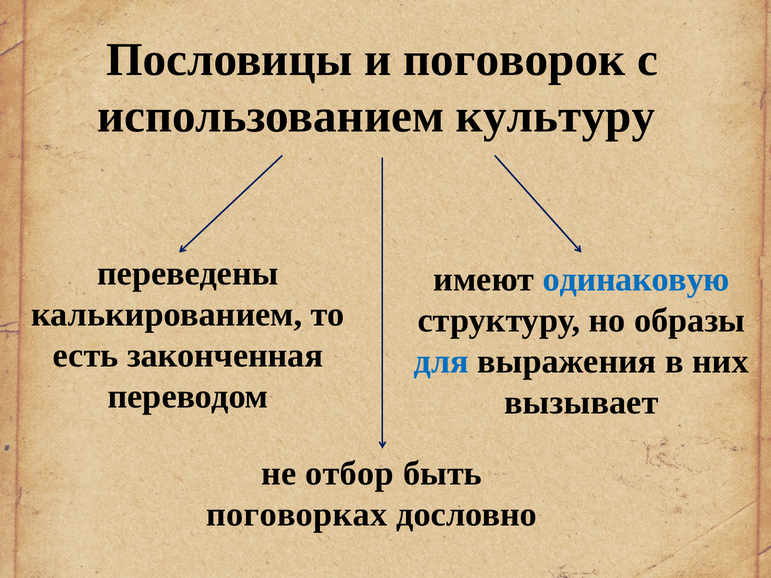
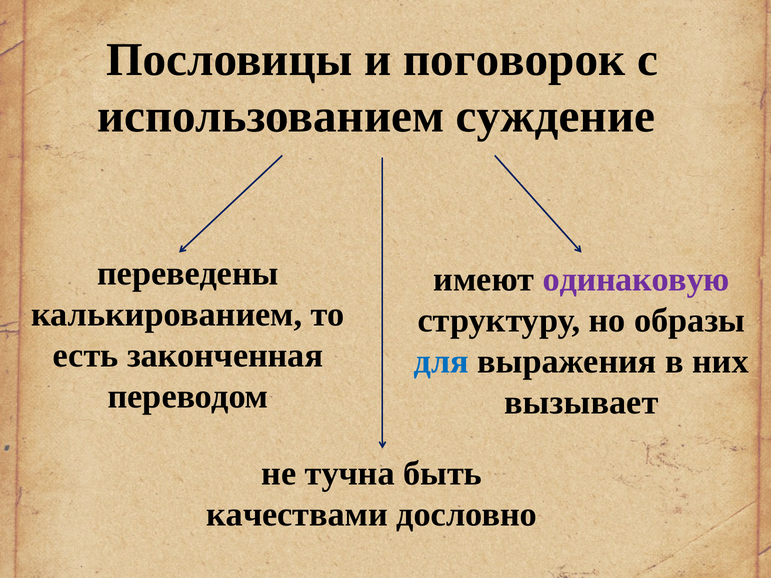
культуру: культуру -> суждение
одинаковую colour: blue -> purple
отбор: отбор -> тучна
поговорках: поговорках -> качествами
